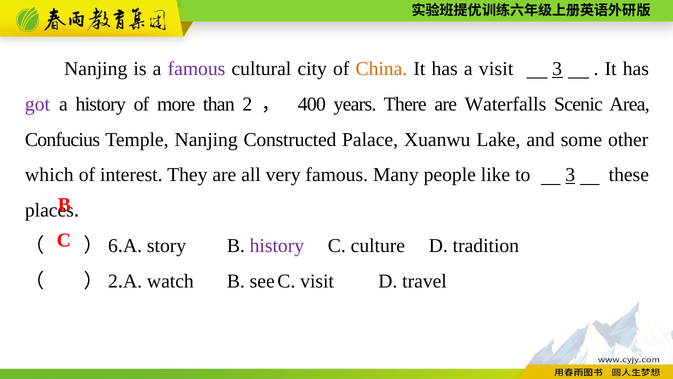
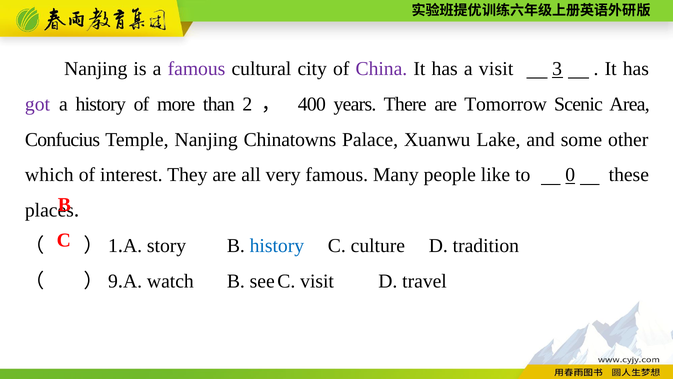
China colour: orange -> purple
Waterfalls: Waterfalls -> Tomorrow
Constructed: Constructed -> Chinatowns
to 3: 3 -> 0
6: 6 -> 1
history at (277, 245) colour: purple -> blue
2 at (113, 281): 2 -> 9
